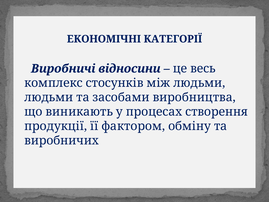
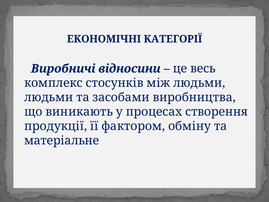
виробничих: виробничих -> матеріальне
